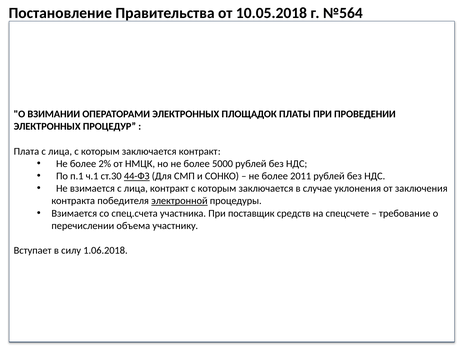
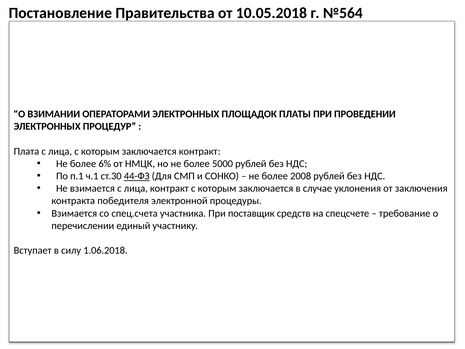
2%: 2% -> 6%
2011: 2011 -> 2008
электронной underline: present -> none
объема: объема -> единый
